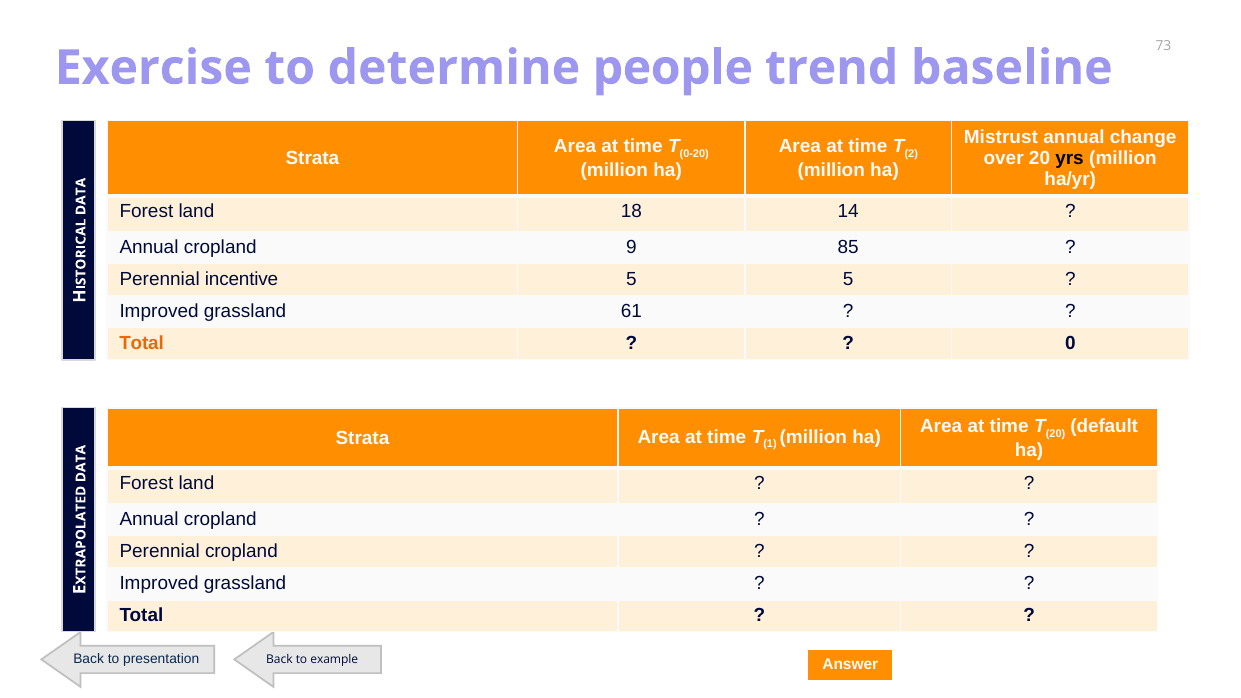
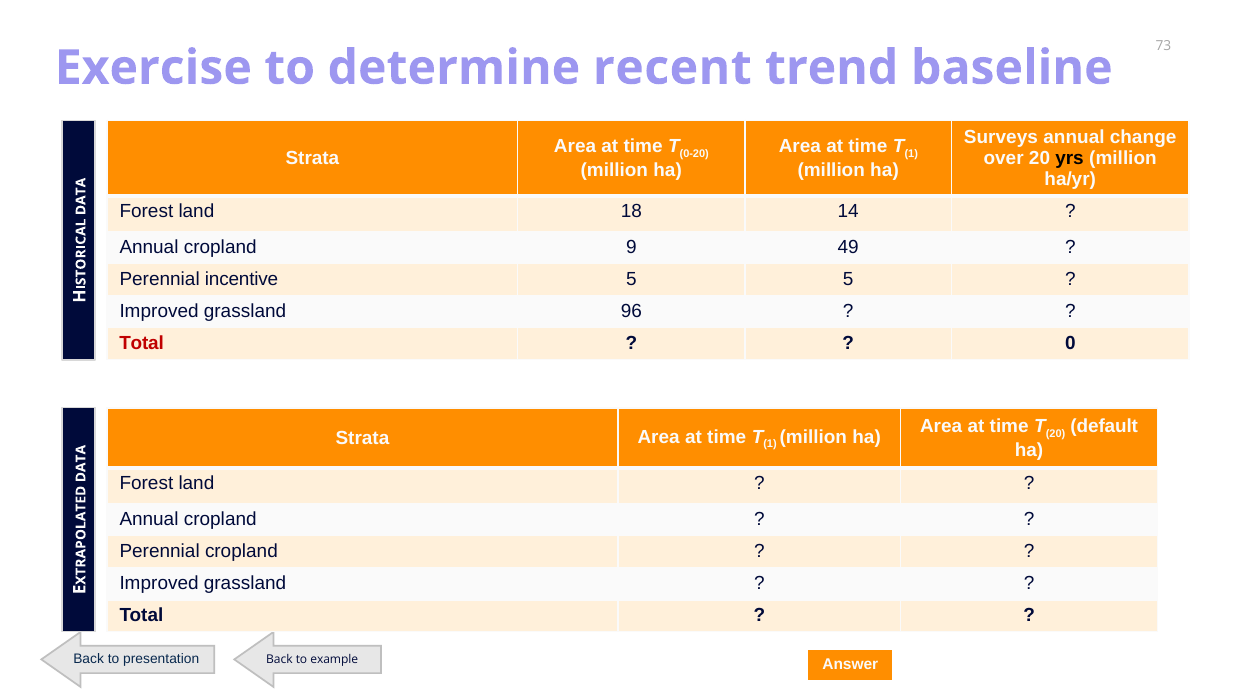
people: people -> recent
Mistrust: Mistrust -> Surveys
2 at (911, 154): 2 -> 1
85: 85 -> 49
61: 61 -> 96
Total at (142, 343) colour: orange -> red
